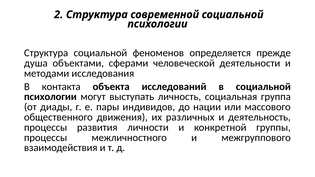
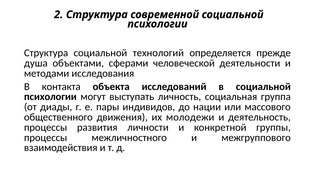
феноменов: феноменов -> технологий
различных: различных -> молодежи
